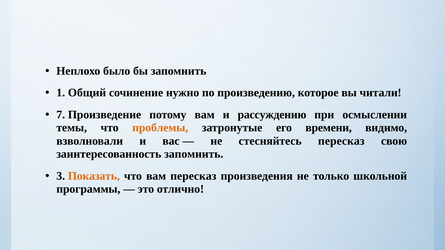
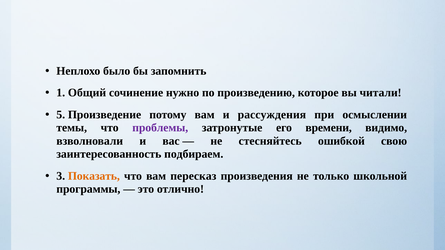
7: 7 -> 5
рассуждению: рассуждению -> рассуждения
проблемы colour: orange -> purple
стесняйтесь пересказ: пересказ -> ошибкой
заинтересованность запомнить: запомнить -> подбираем
